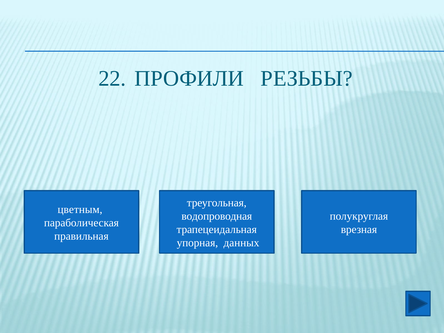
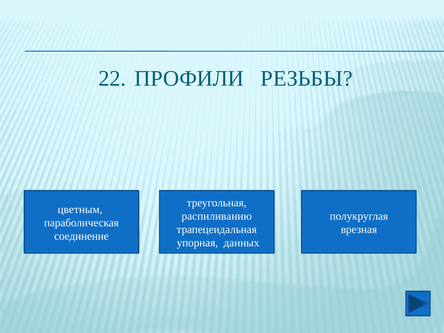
водопроводная: водопроводная -> распиливанию
правильная: правильная -> соединение
